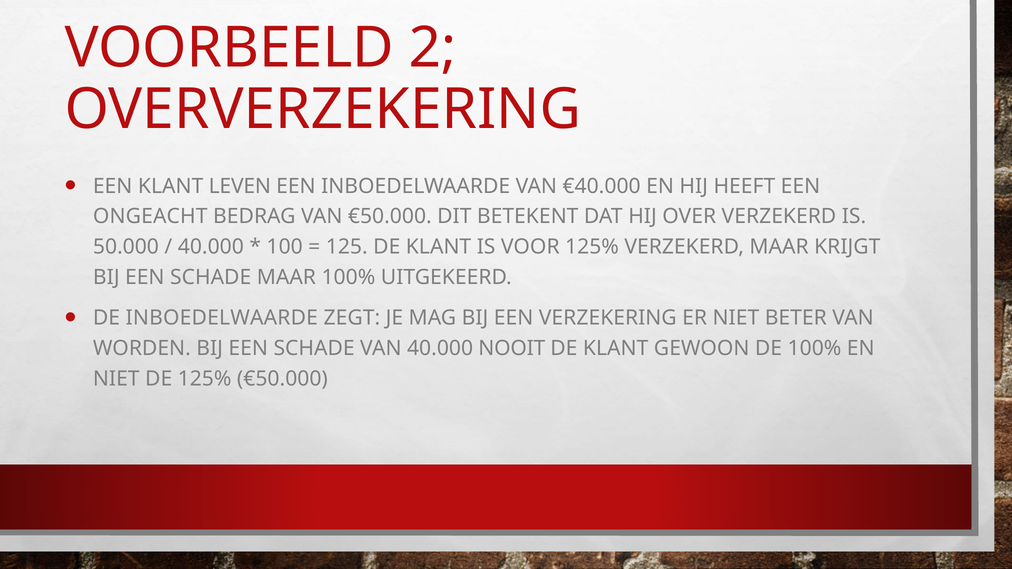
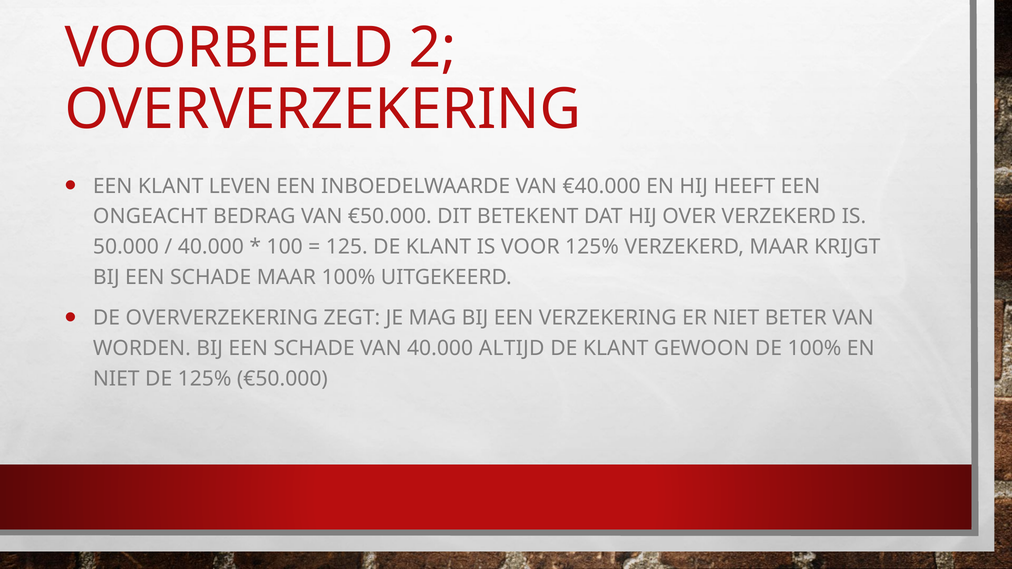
DE INBOEDELWAARDE: INBOEDELWAARDE -> OVERVERZEKERING
NOOIT: NOOIT -> ALTIJD
